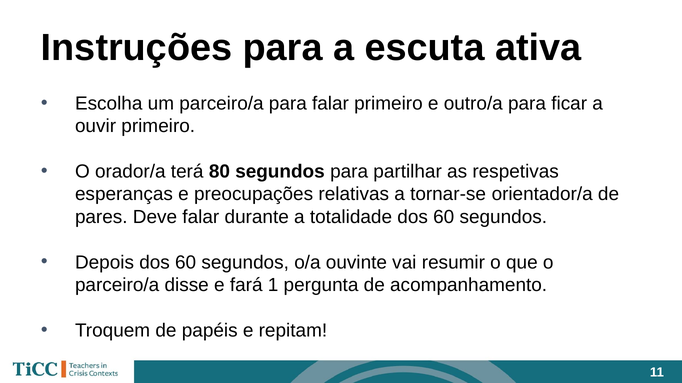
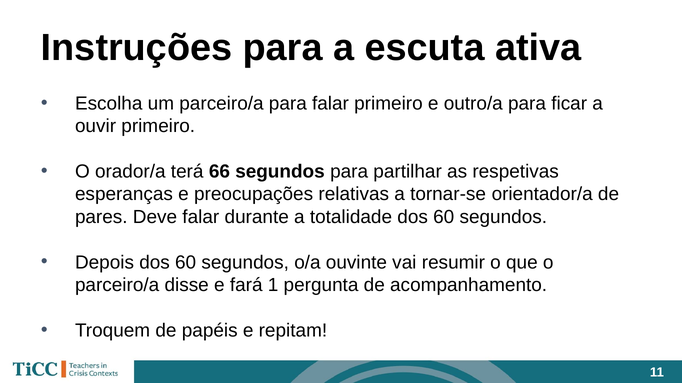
80: 80 -> 66
